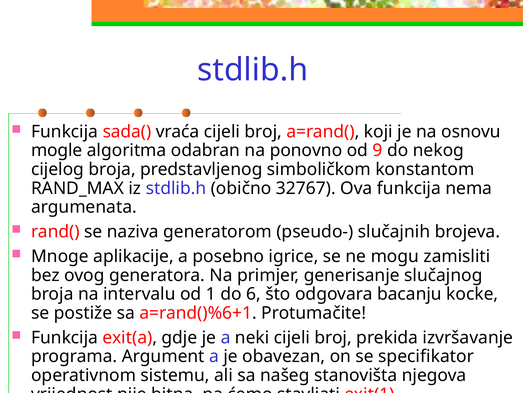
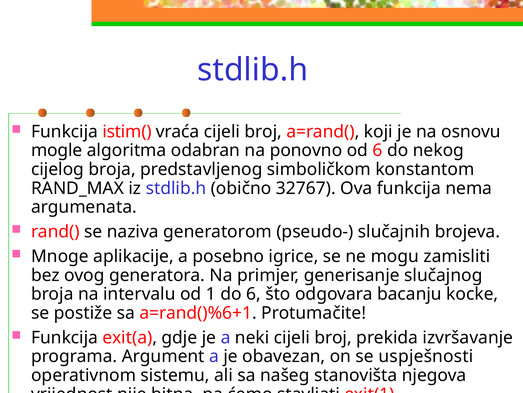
sada(: sada( -> istim(
od 9: 9 -> 6
specifikator: specifikator -> uspješnosti
